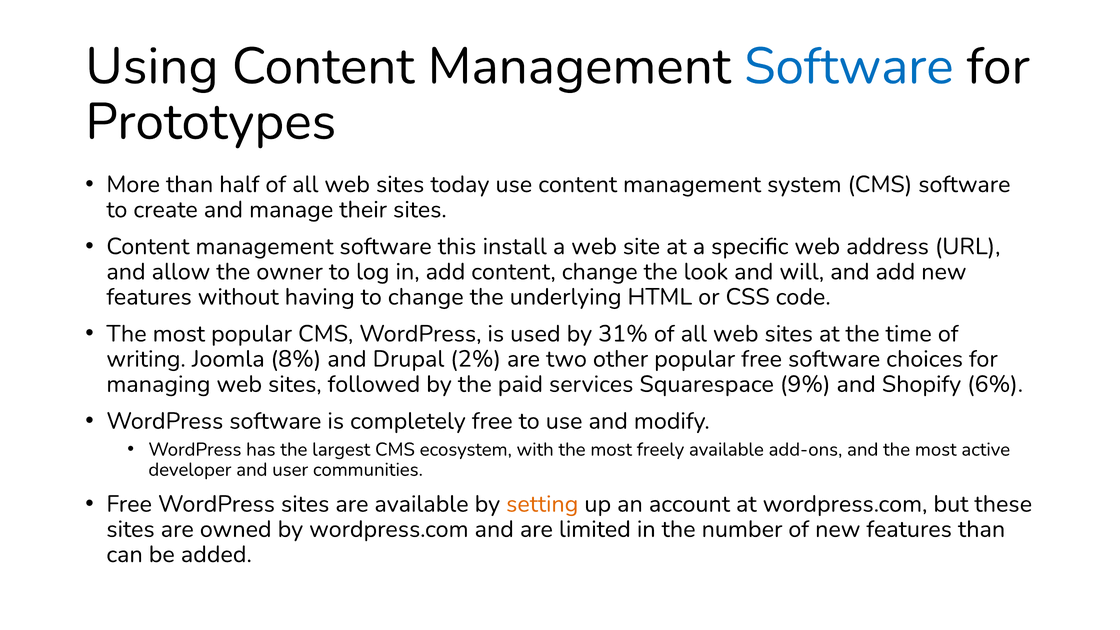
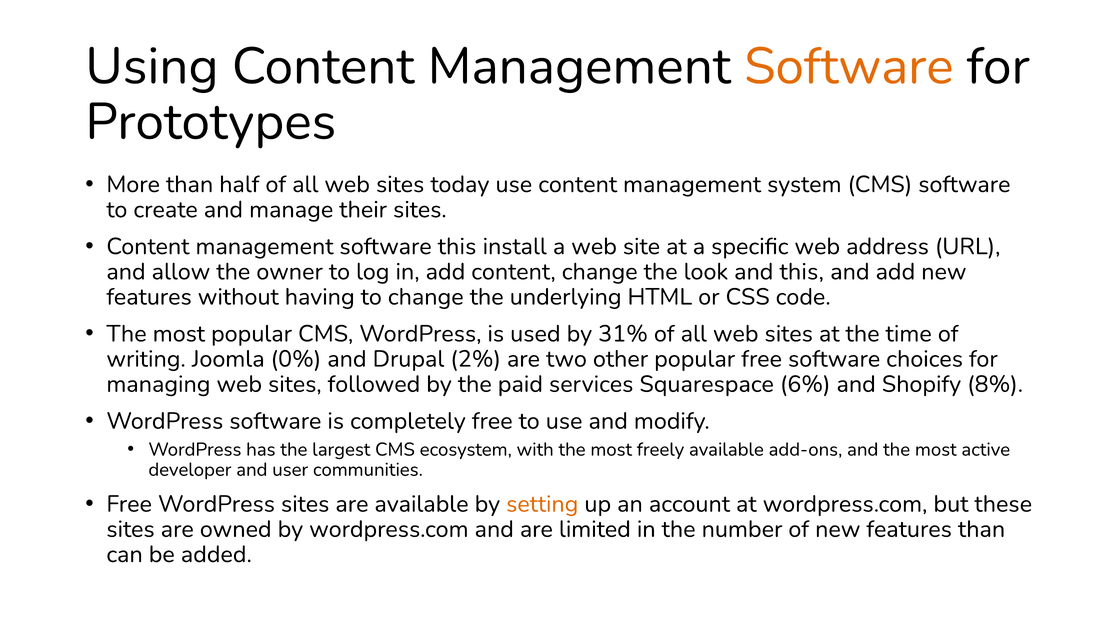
Software at (849, 66) colour: blue -> orange
and will: will -> this
8%: 8% -> 0%
9%: 9% -> 6%
6%: 6% -> 8%
